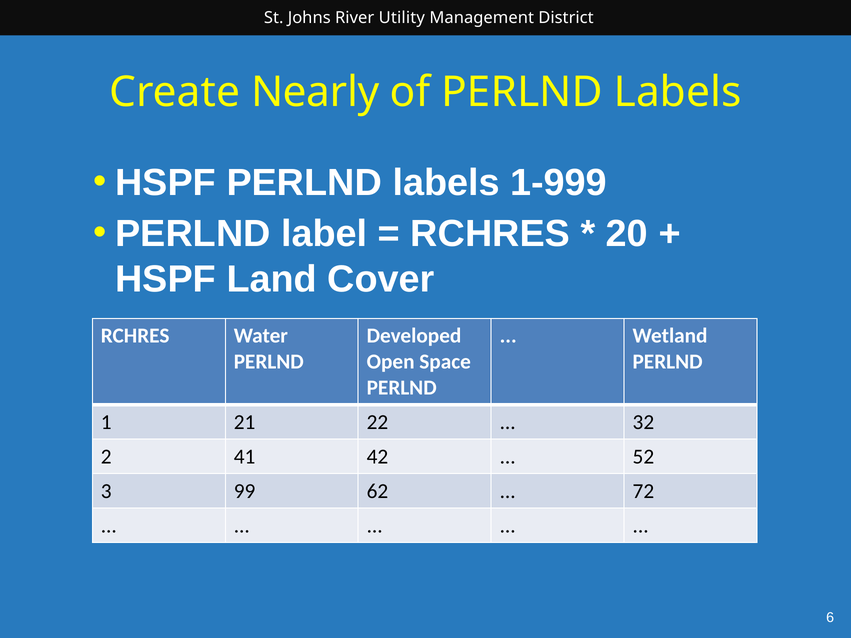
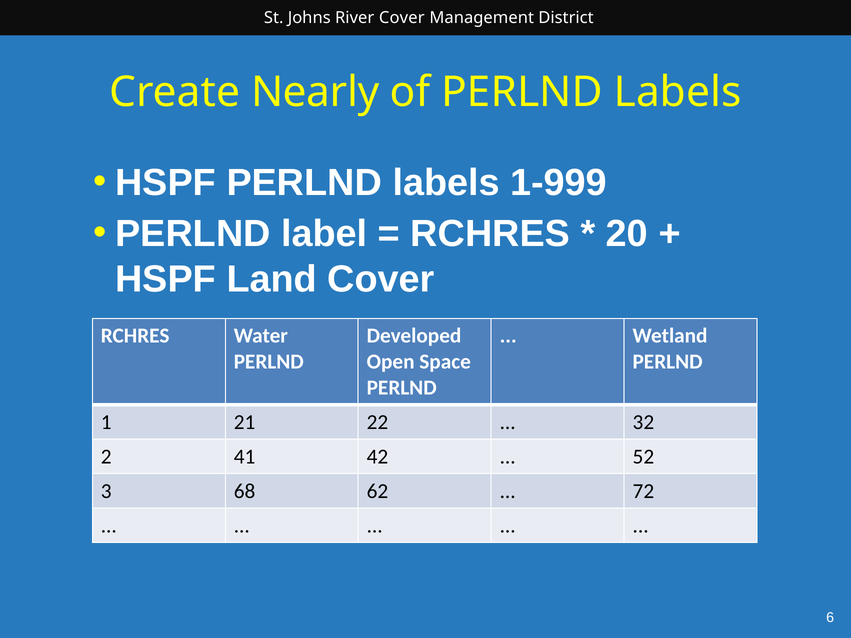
Utility at (402, 18): Utility -> Cover
99: 99 -> 68
